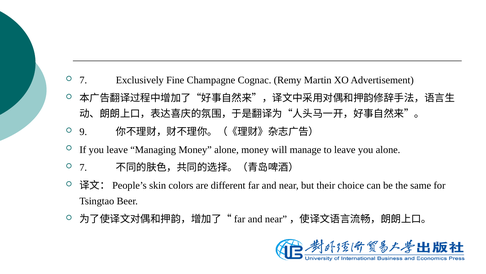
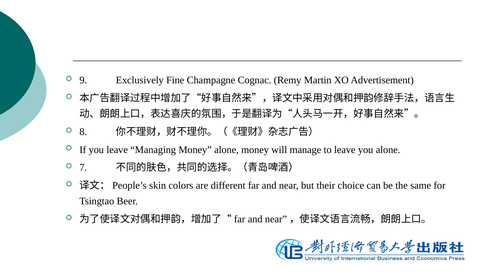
7 at (83, 80): 7 -> 9
9: 9 -> 8
